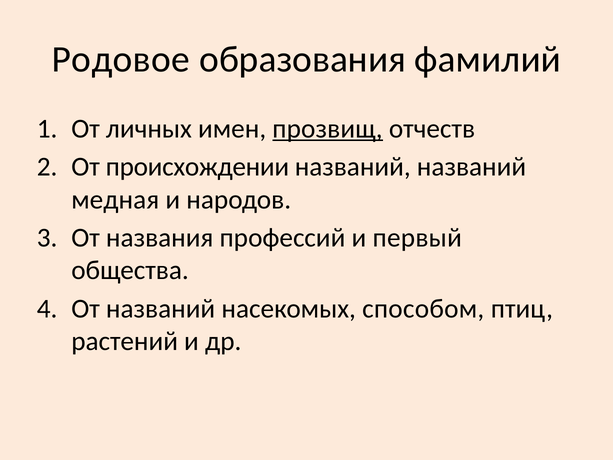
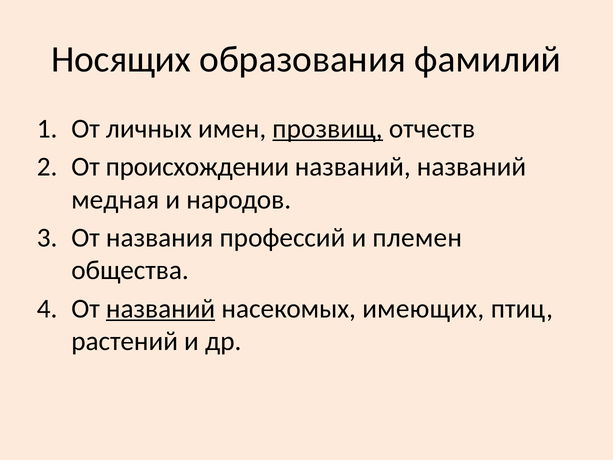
Родовое: Родовое -> Носящих
первый: первый -> племен
названий at (161, 308) underline: none -> present
способом: способом -> имеющих
